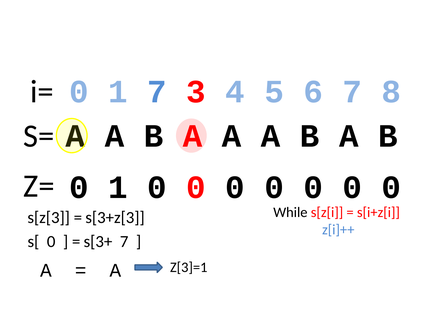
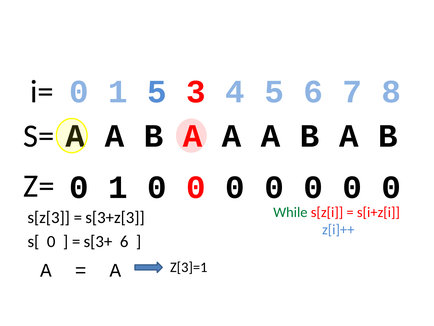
1 7: 7 -> 5
While colour: black -> green
s[3+ 7: 7 -> 6
